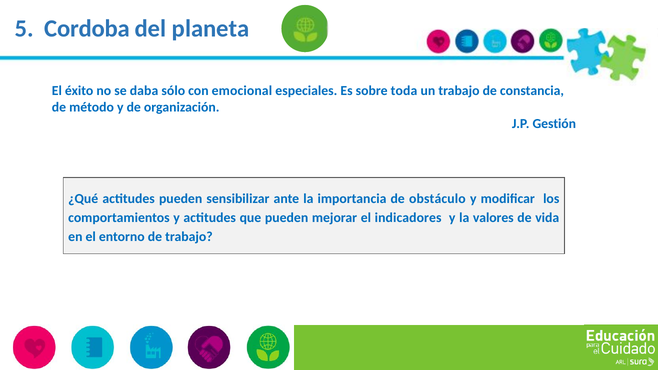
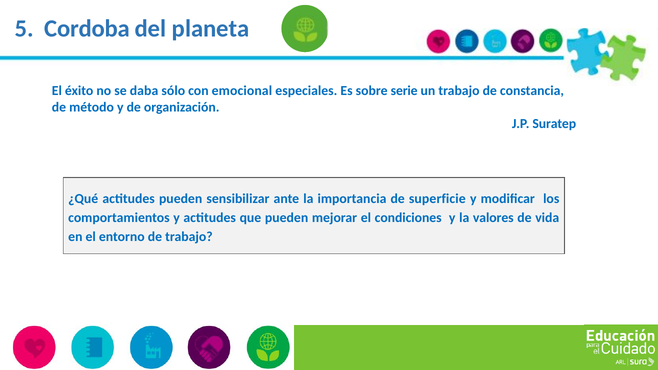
toda: toda -> serie
Gestión: Gestión -> Suratep
obstáculo: obstáculo -> superficie
indicadores: indicadores -> condiciones
